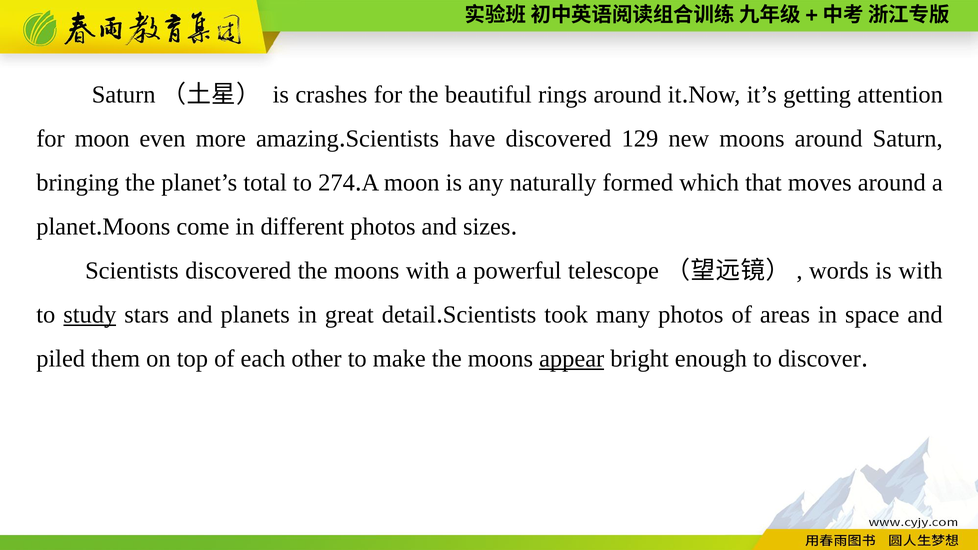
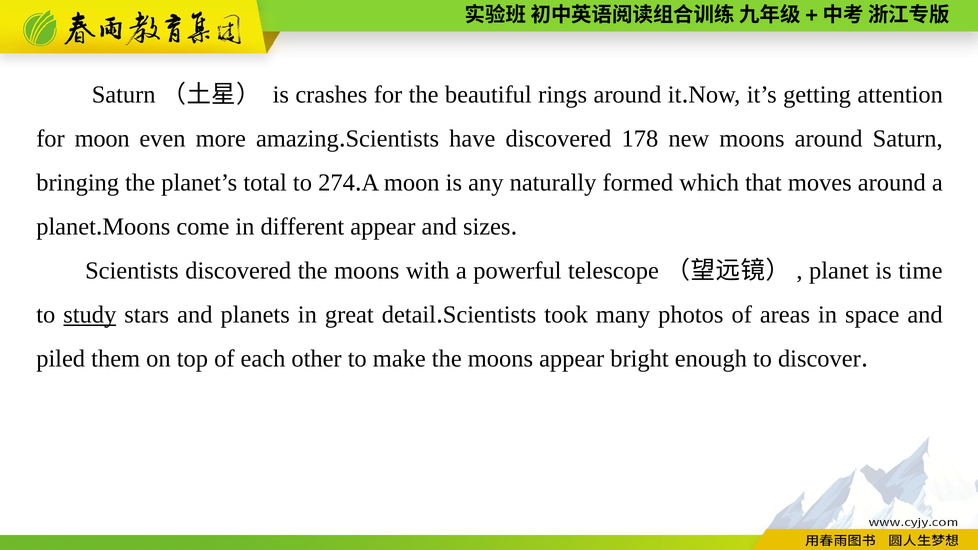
129: 129 -> 178
different photos: photos -> appear
words at (839, 271): words -> planet
is with: with -> time
appear at (572, 359) underline: present -> none
